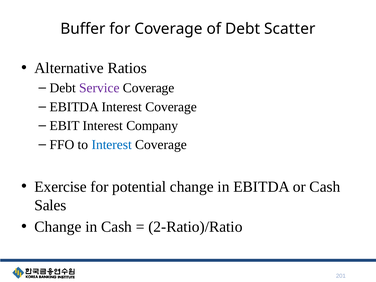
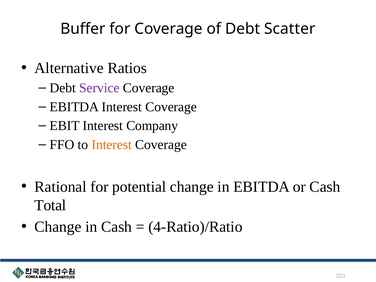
Interest at (112, 145) colour: blue -> orange
Exercise: Exercise -> Rational
Sales: Sales -> Total
2-Ratio)/Ratio: 2-Ratio)/Ratio -> 4-Ratio)/Ratio
